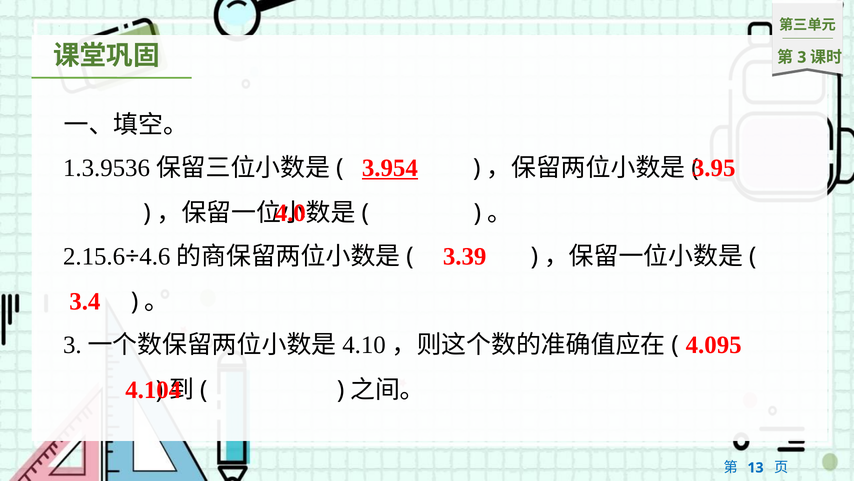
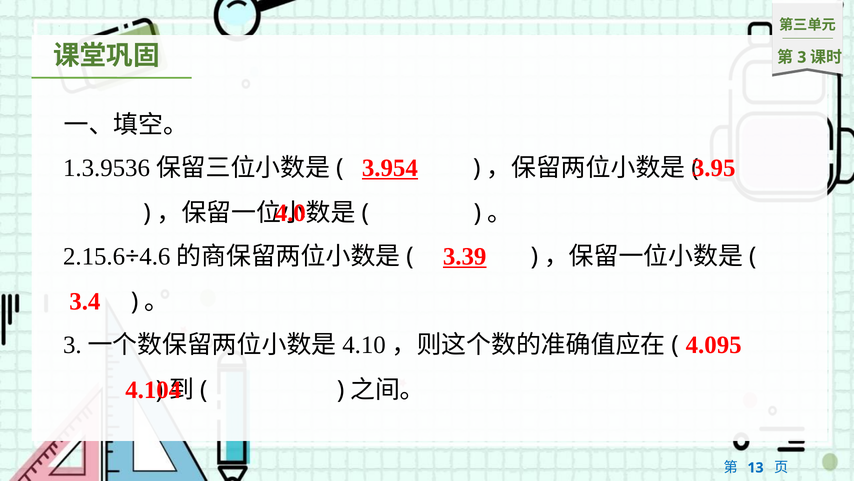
3.39 underline: none -> present
